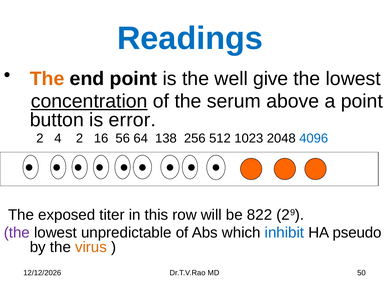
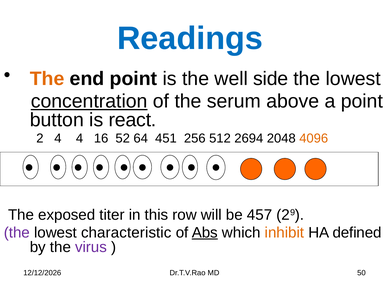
give: give -> side
error: error -> react
4 2: 2 -> 4
56: 56 -> 52
138: 138 -> 451
1023: 1023 -> 2694
4096 colour: blue -> orange
822: 822 -> 457
unpredictable: unpredictable -> characteristic
Abs underline: none -> present
inhibit colour: blue -> orange
pseudo: pseudo -> defined
virus colour: orange -> purple
